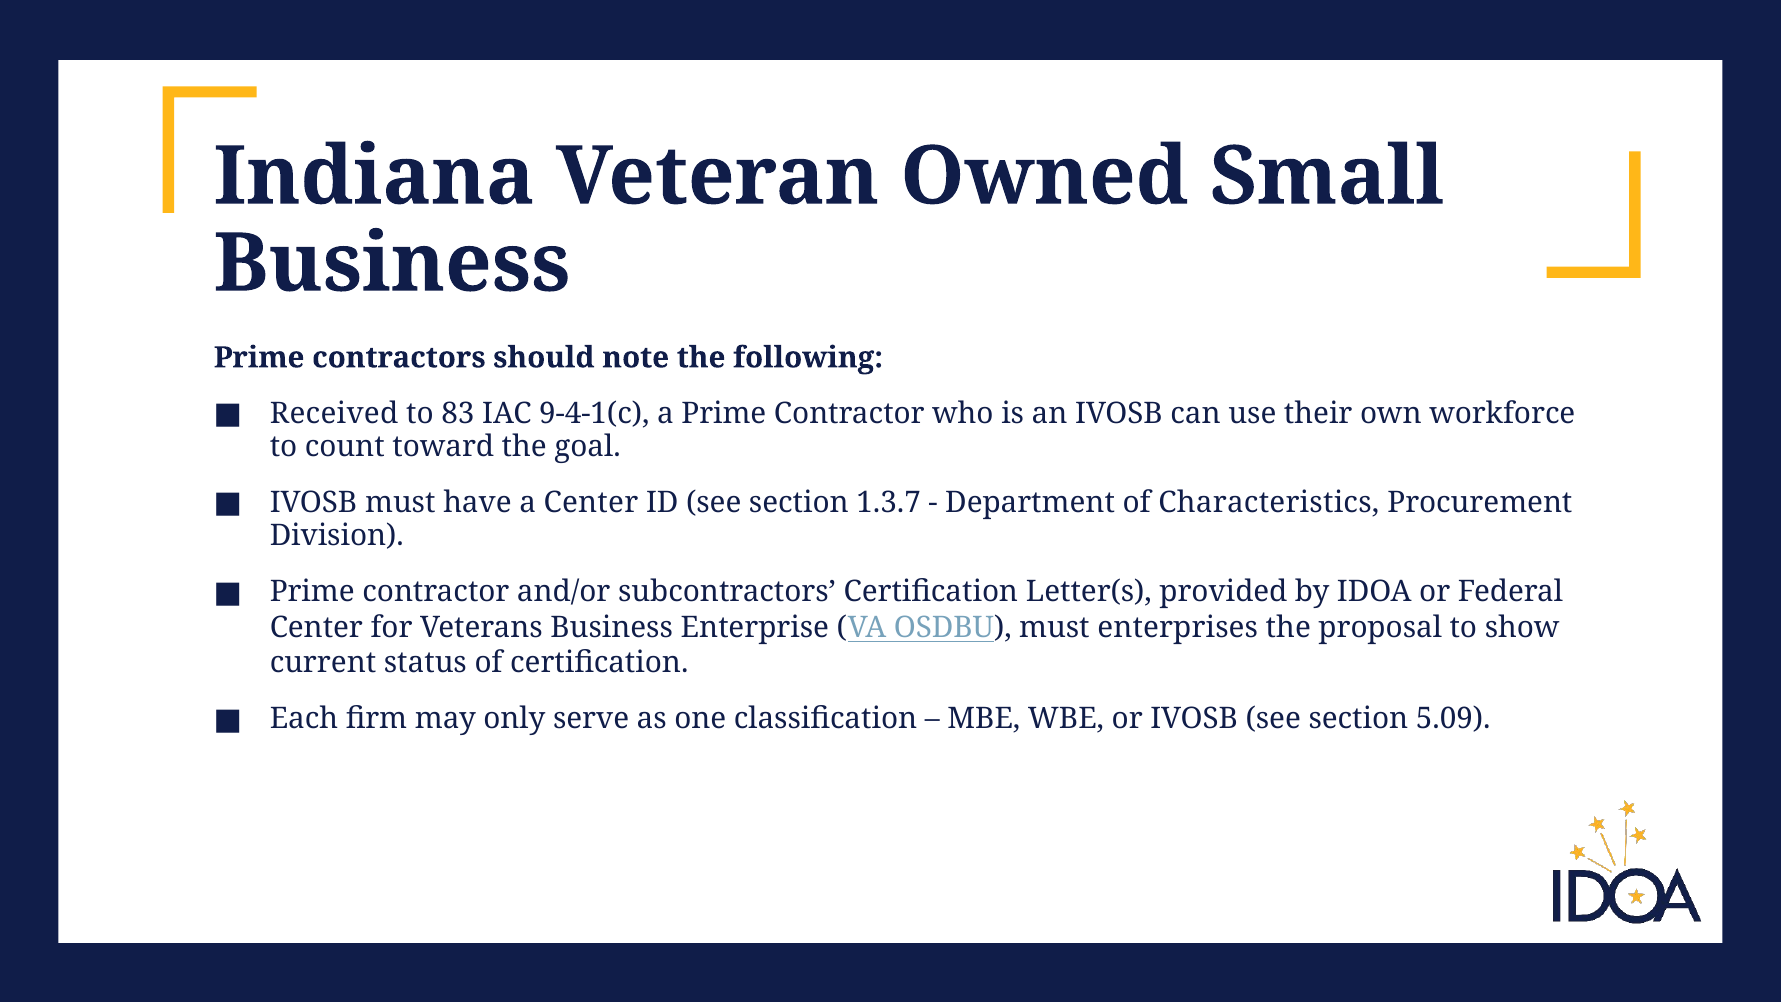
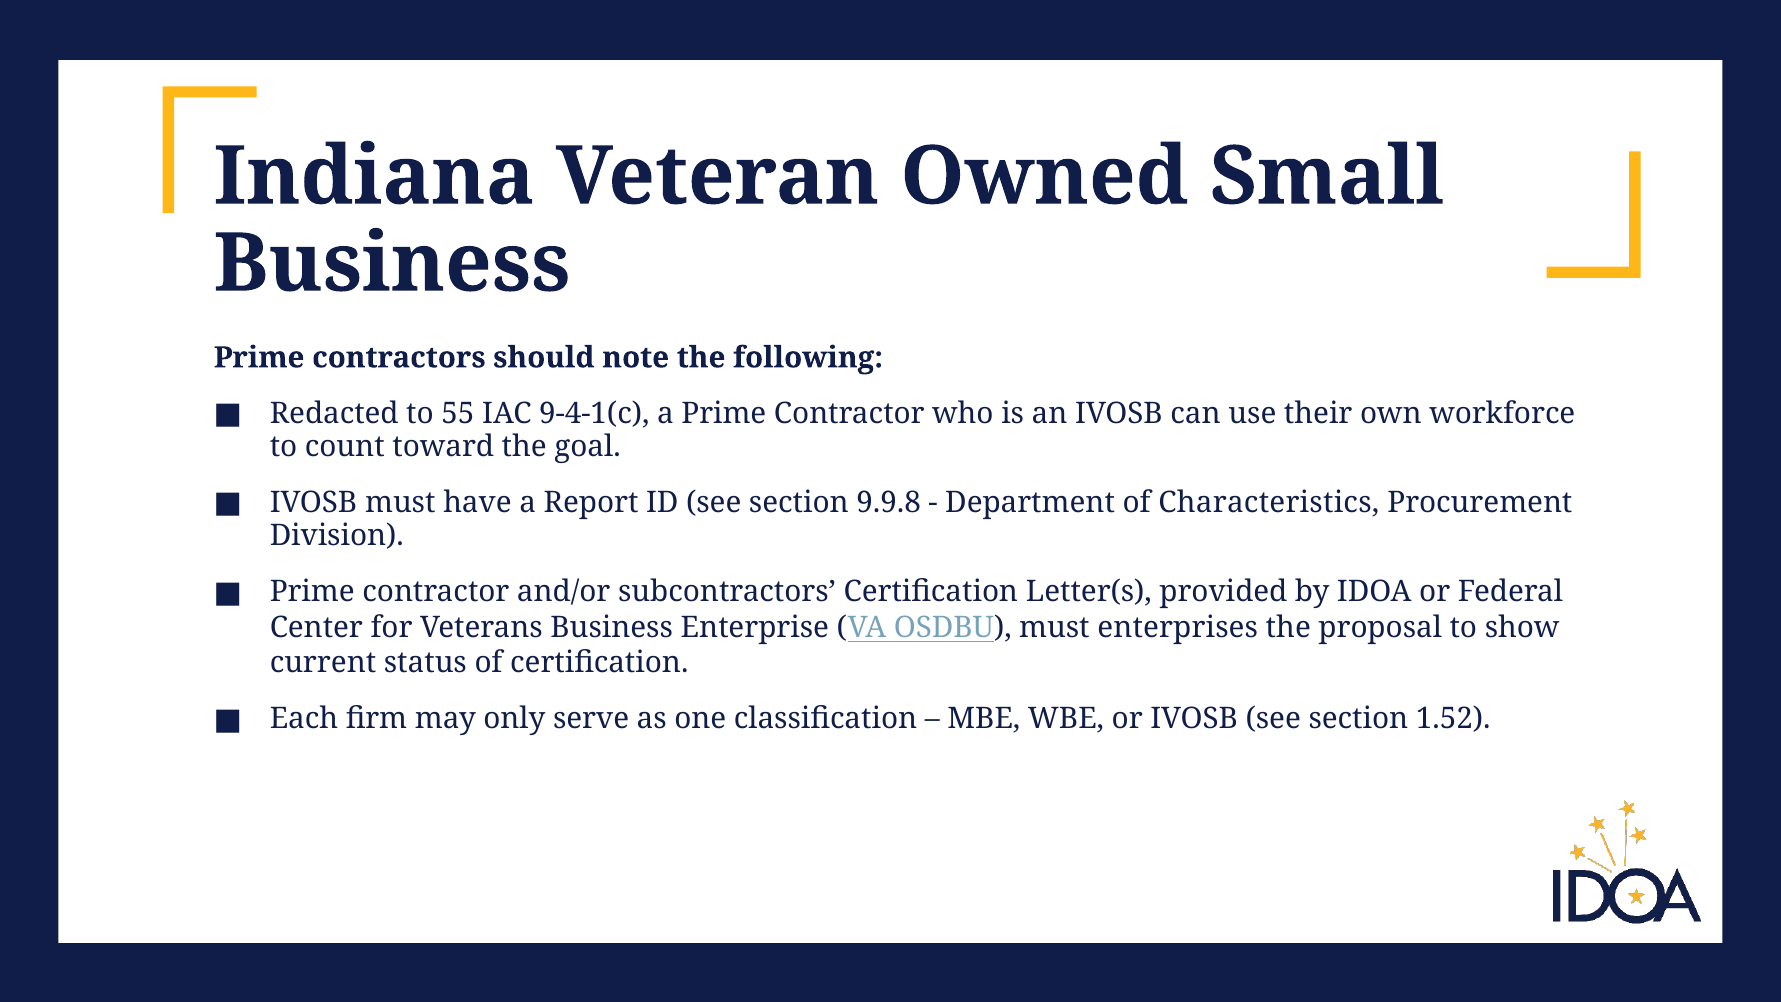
Received: Received -> Redacted
83: 83 -> 55
a Center: Center -> Report
1.3.7: 1.3.7 -> 9.9.8
5.09: 5.09 -> 1.52
